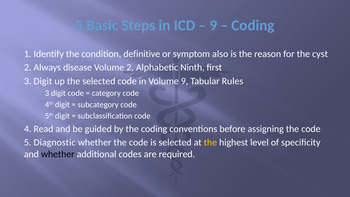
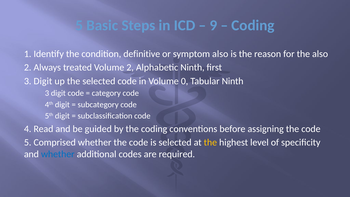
the cyst: cyst -> also
disease: disease -> treated
Volume 9: 9 -> 0
Tabular Rules: Rules -> Ninth
Diagnostic: Diagnostic -> Comprised
whether at (58, 154) colour: black -> blue
